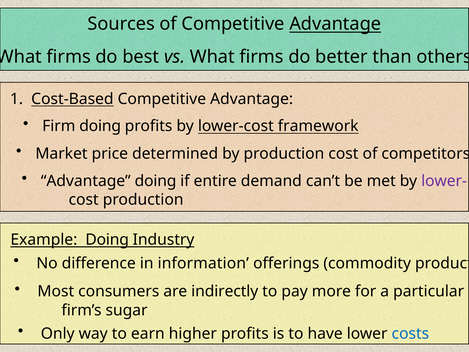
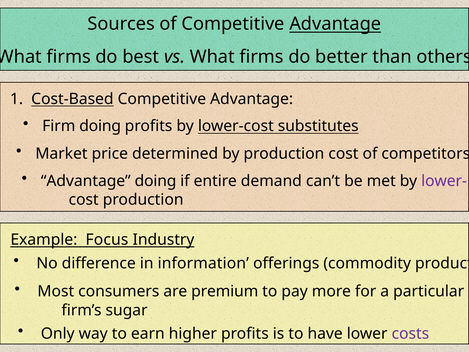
framework: framework -> substitutes
Example Doing: Doing -> Focus
indirectly: indirectly -> premium
costs colour: blue -> purple
